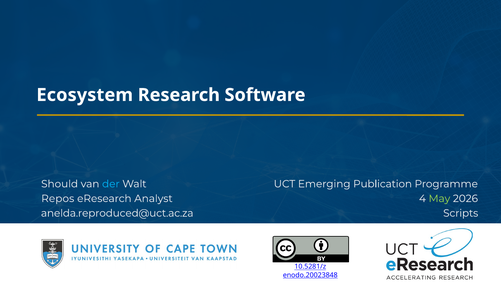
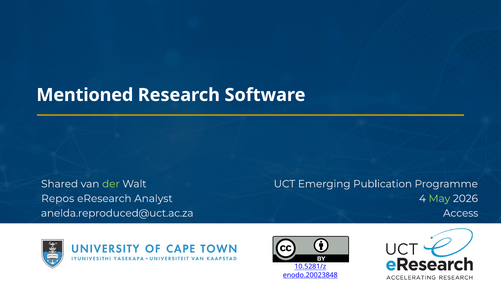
Ecosystem: Ecosystem -> Mentioned
Should: Should -> Shared
der colour: light blue -> light green
Scripts: Scripts -> Access
